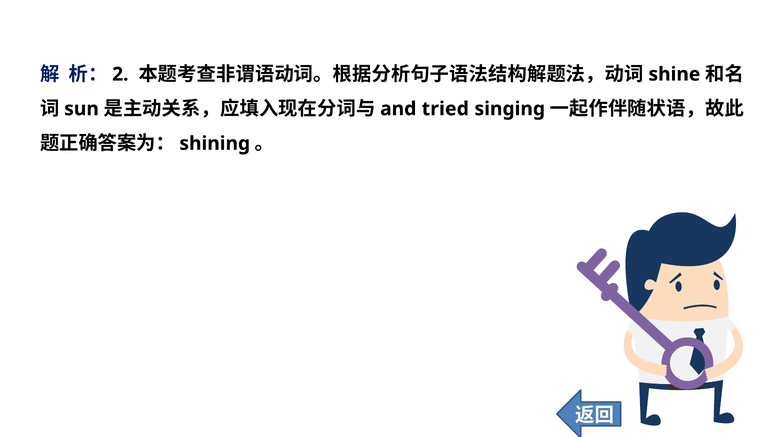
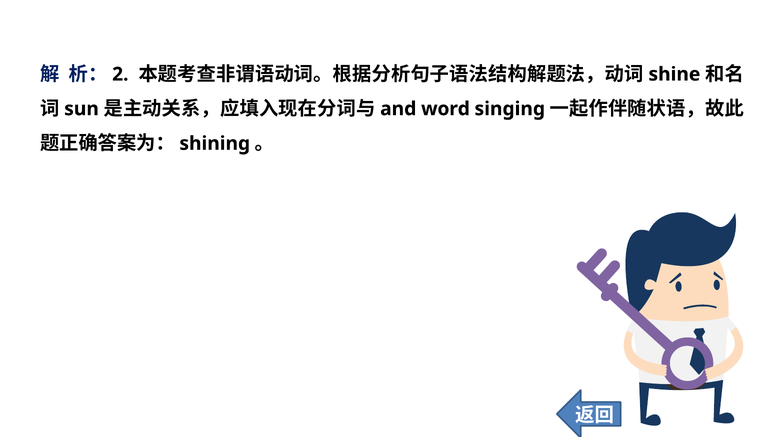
tried: tried -> word
